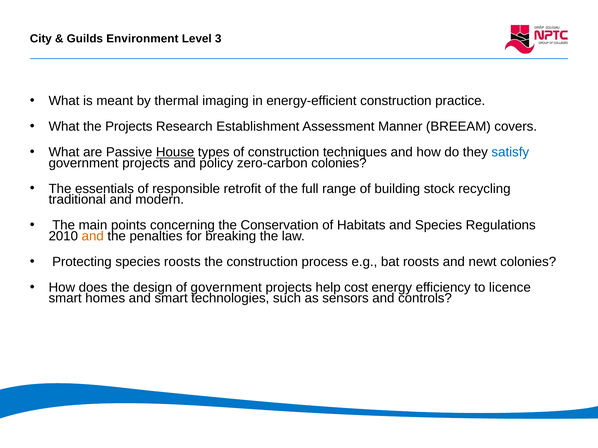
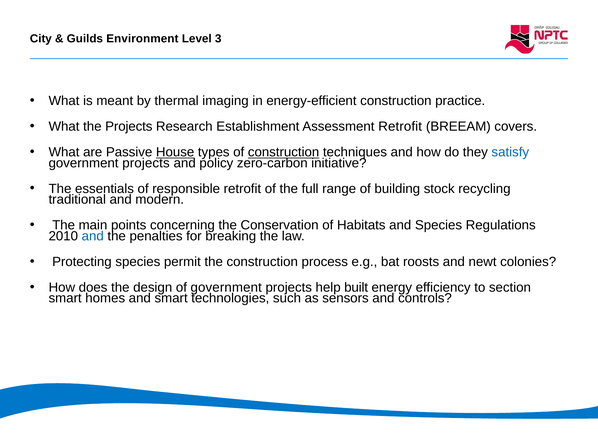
Assessment Manner: Manner -> Retrofit
construction at (284, 152) underline: none -> present
zero-carbon colonies: colonies -> initiative
and at (93, 236) colour: orange -> blue
species roosts: roosts -> permit
cost: cost -> built
licence: licence -> section
